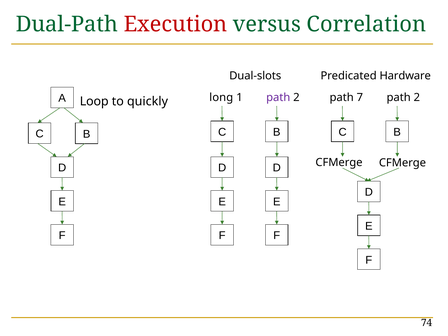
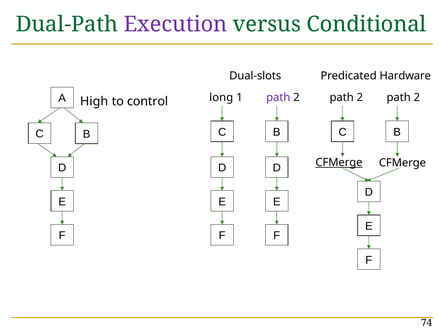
Execution colour: red -> purple
Correlation: Correlation -> Conditional
7 at (360, 97): 7 -> 2
Loop: Loop -> High
quickly: quickly -> control
CFMerge at (339, 163) underline: none -> present
